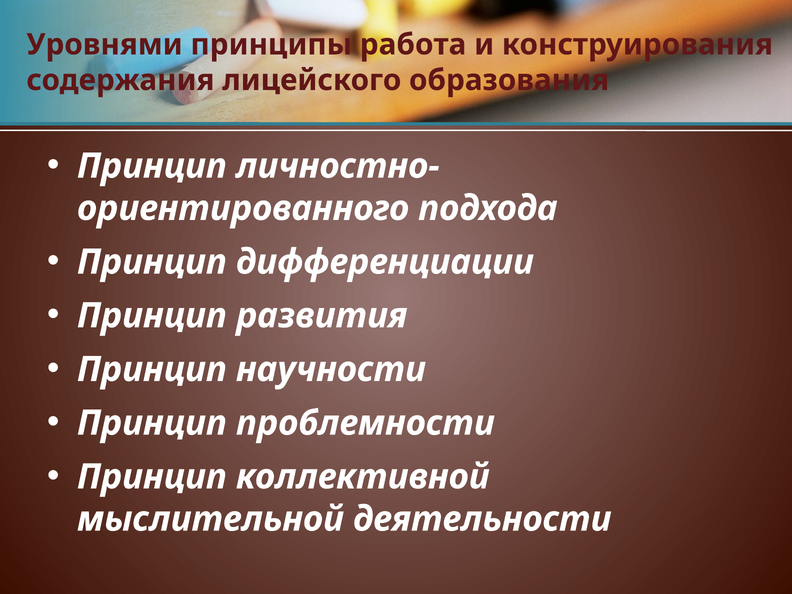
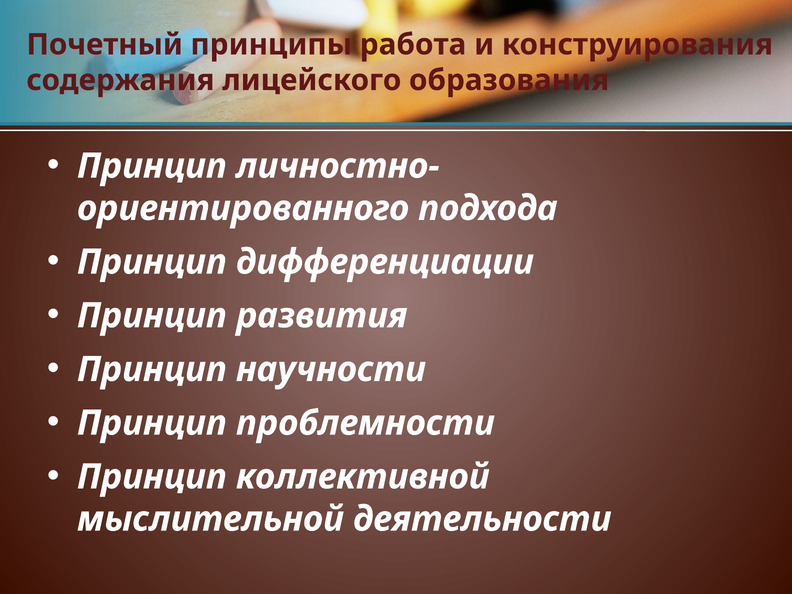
Уровнями: Уровнями -> Почетный
